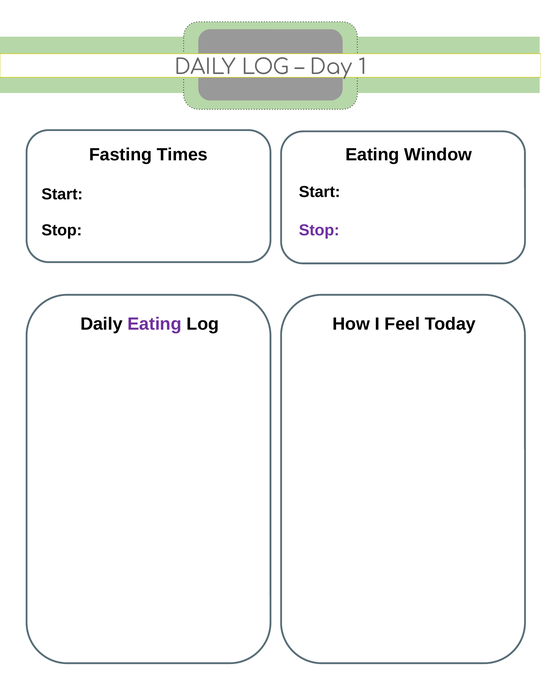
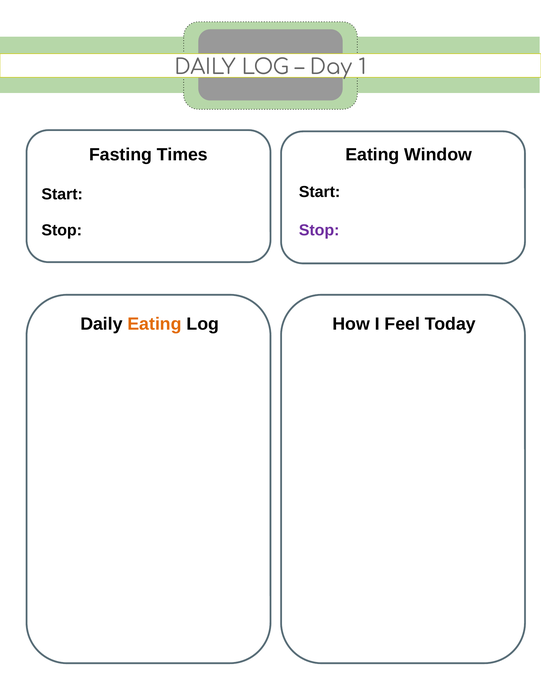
Eating at (155, 324) colour: purple -> orange
